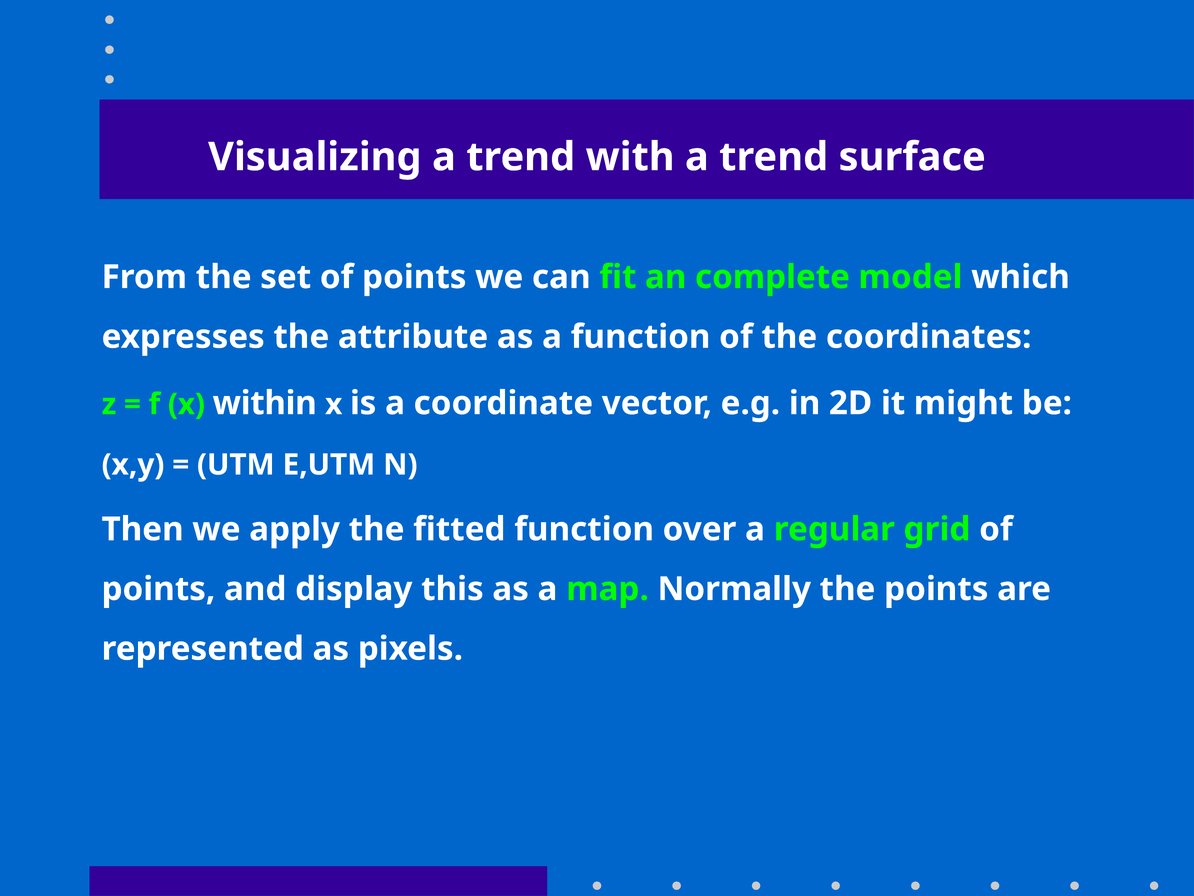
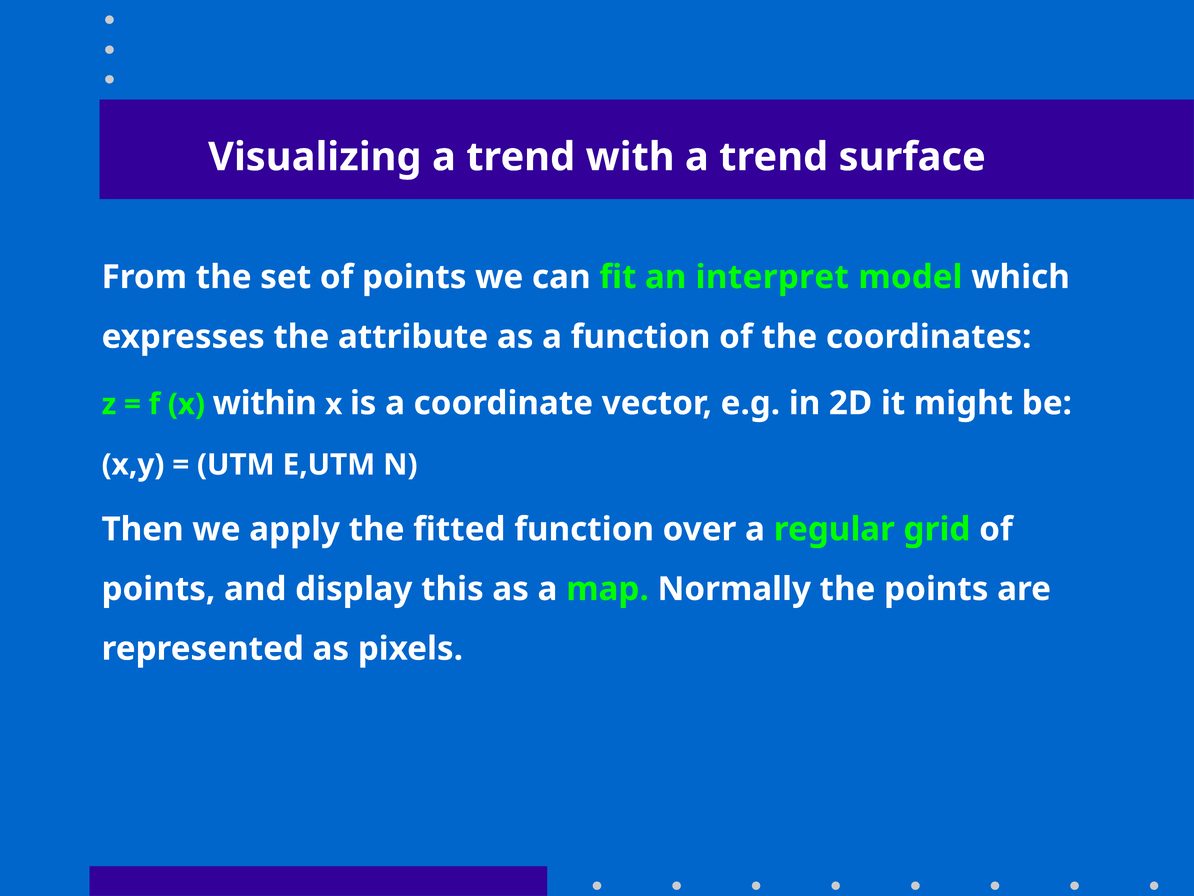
complete: complete -> interpret
